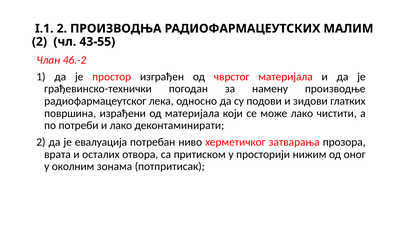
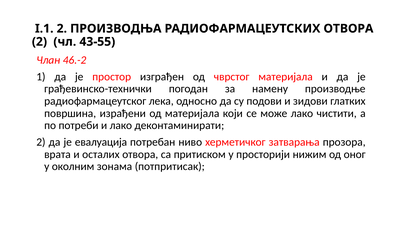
РАДИОФAРМАЦЕУТСКИХ МАЛИМ: МАЛИМ -> ОТВОРА
